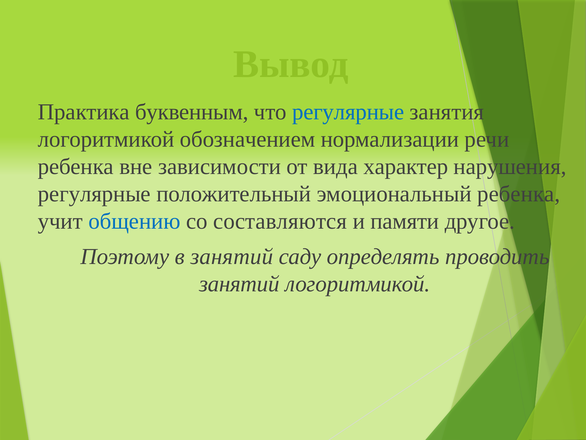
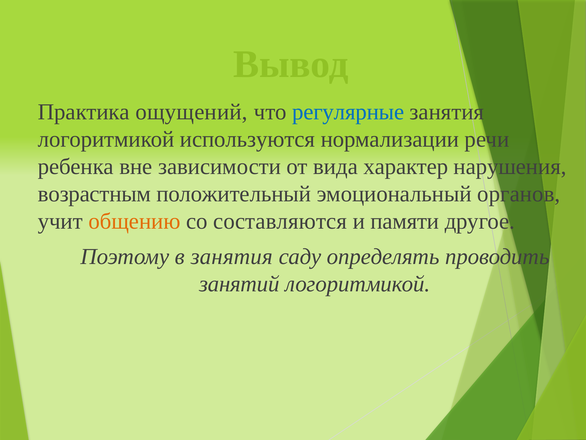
буквенным: буквенным -> ощущений
обозначением: обозначением -> используются
регулярные at (94, 194): регулярные -> возрастным
эмоциональный ребенка: ребенка -> органов
общению colour: blue -> orange
в занятий: занятий -> занятия
